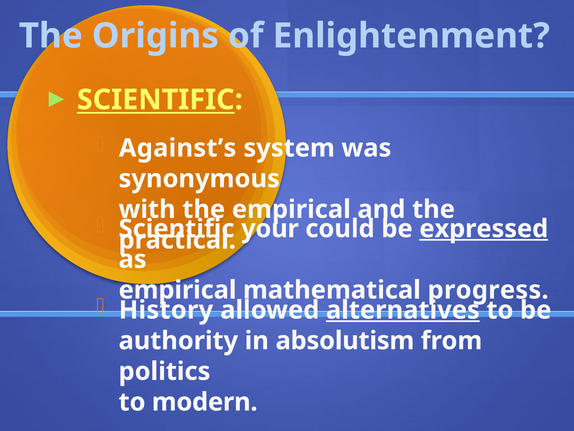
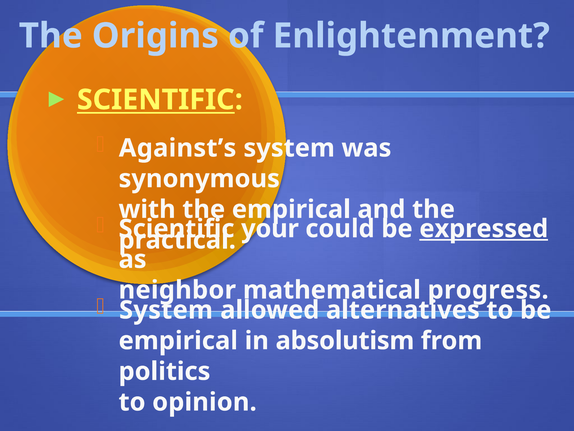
empirical at (178, 290): empirical -> neighbor
History at (166, 310): History -> System
alternatives underline: present -> none
authority at (178, 340): authority -> empirical
modern: modern -> opinion
